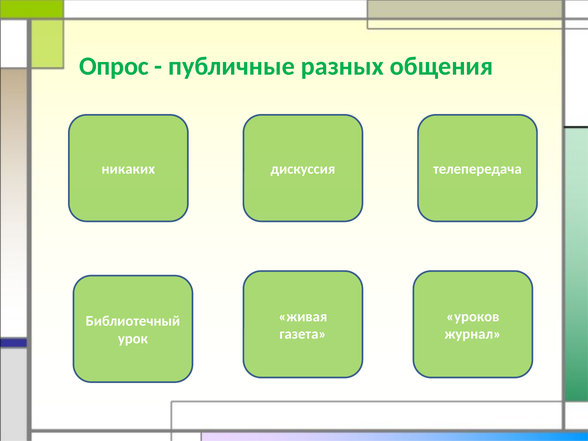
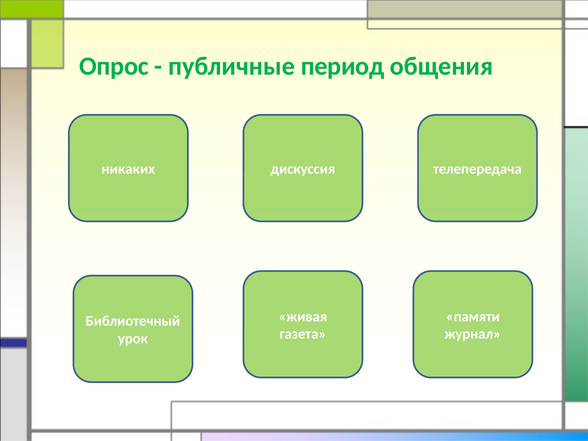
разных: разных -> период
уроков: уроков -> памяти
